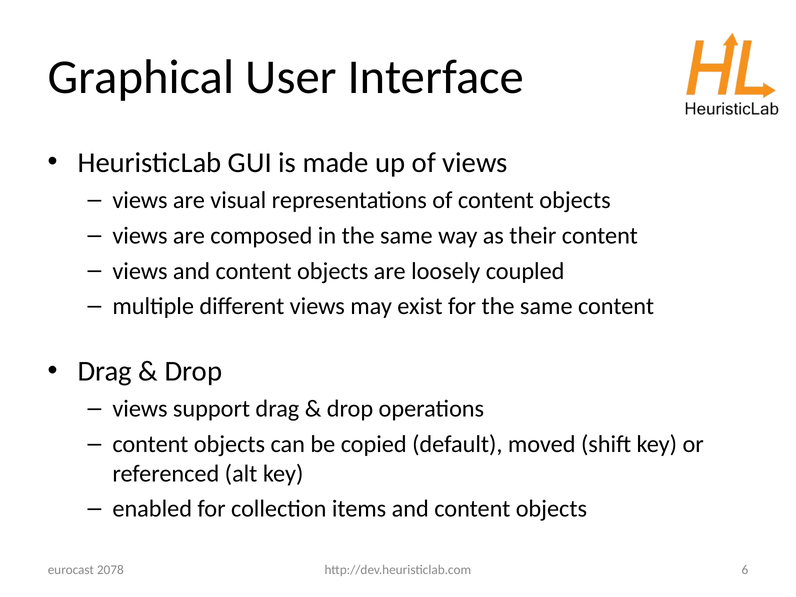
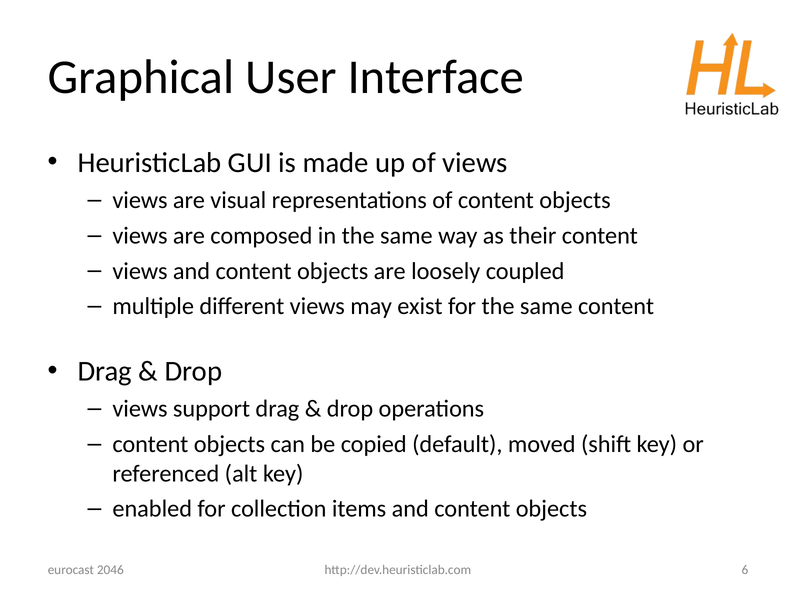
2078: 2078 -> 2046
